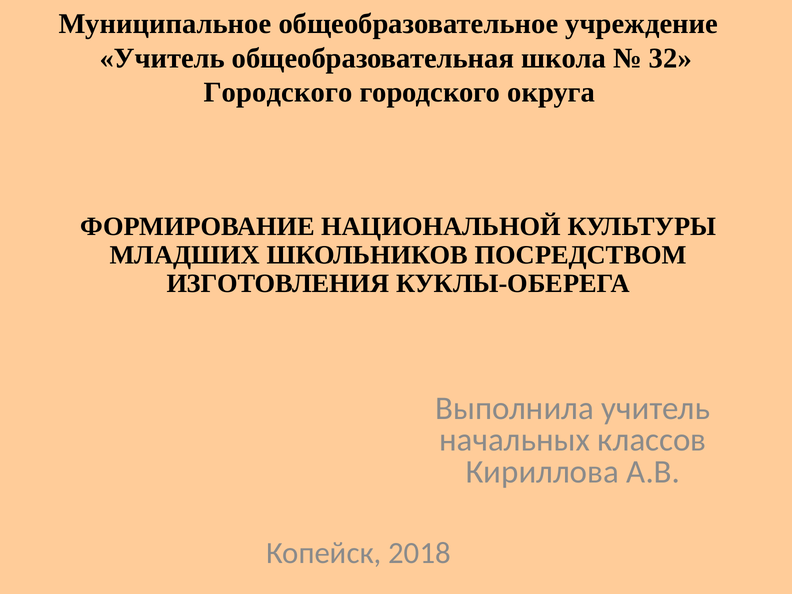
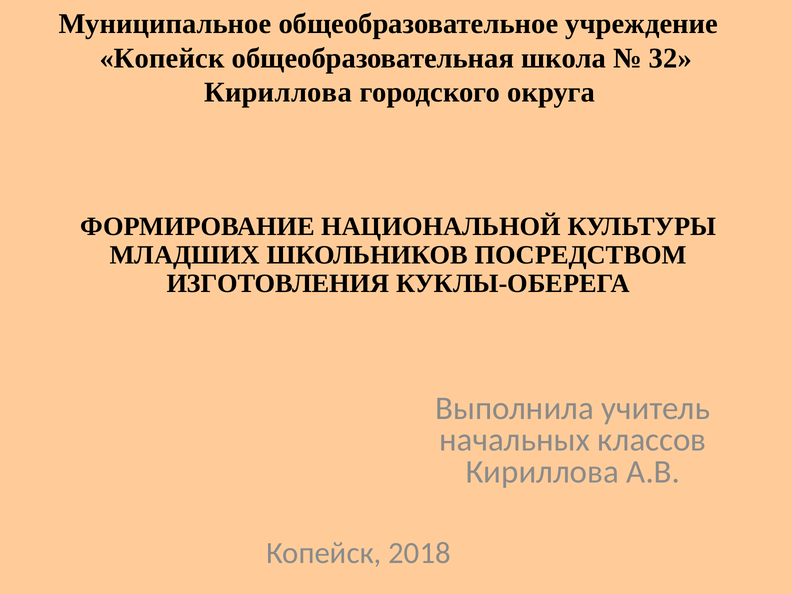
Учитель at (162, 58): Учитель -> Копейск
Городского at (278, 92): Городского -> Кириллова
